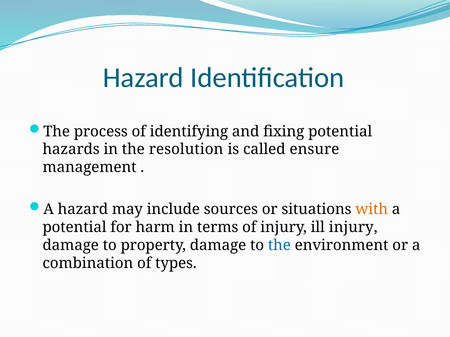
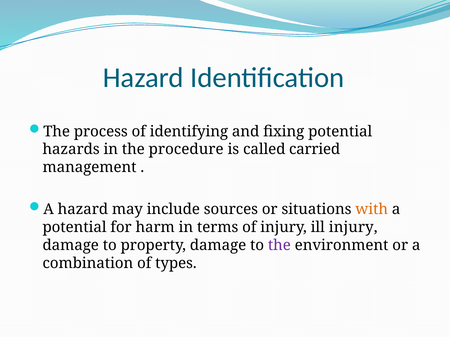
resolution: resolution -> procedure
ensure: ensure -> carried
the at (279, 246) colour: blue -> purple
